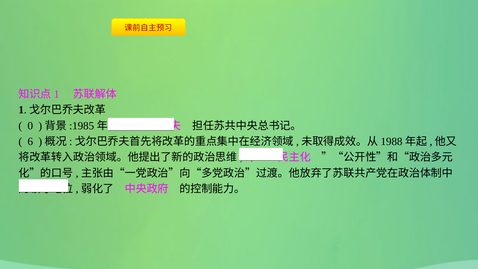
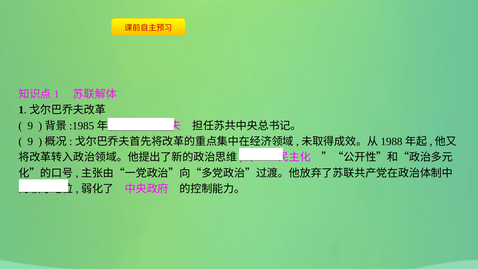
0 at (30, 126): 0 -> 9
6 at (30, 142): 6 -> 9
